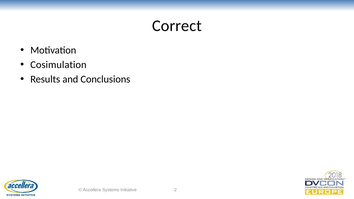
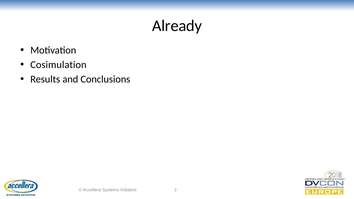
Correct: Correct -> Already
